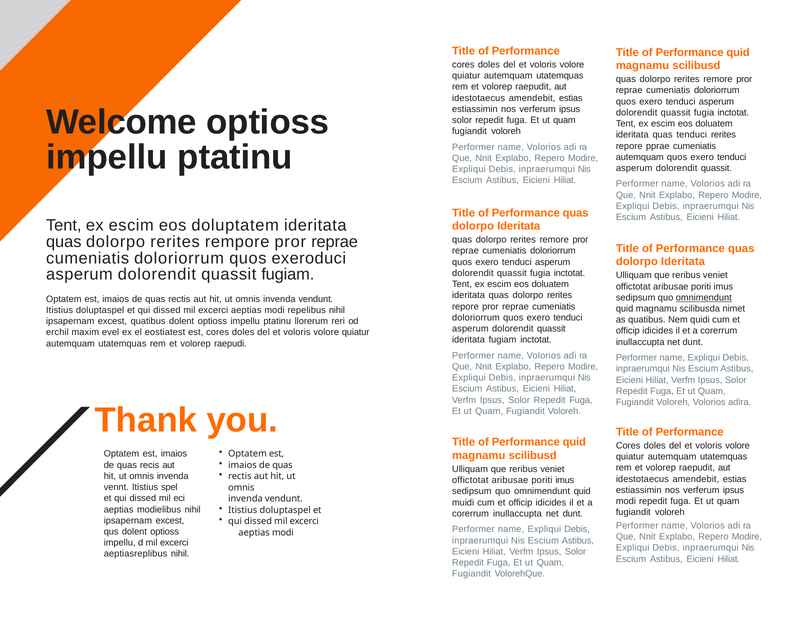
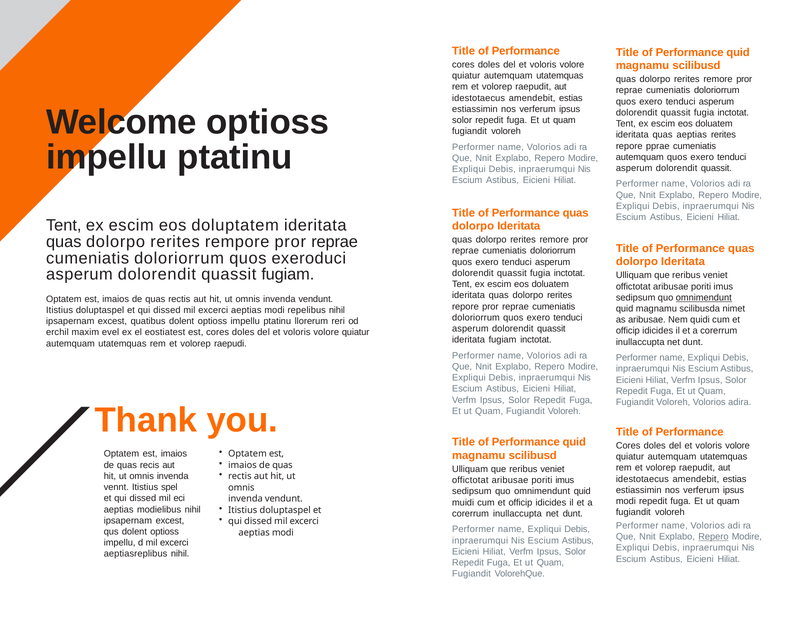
quas tenduci: tenduci -> aeptias
as quatibus: quatibus -> aribusae
Repero at (713, 536) underline: none -> present
